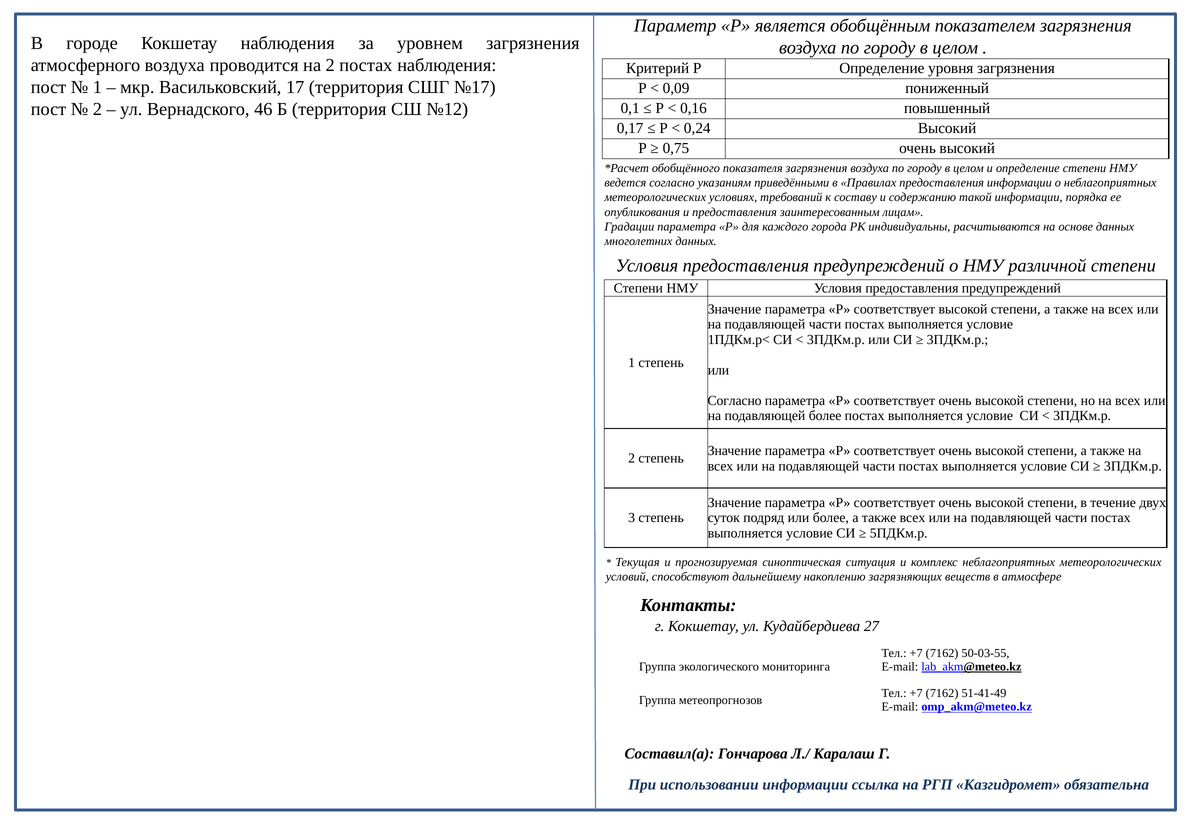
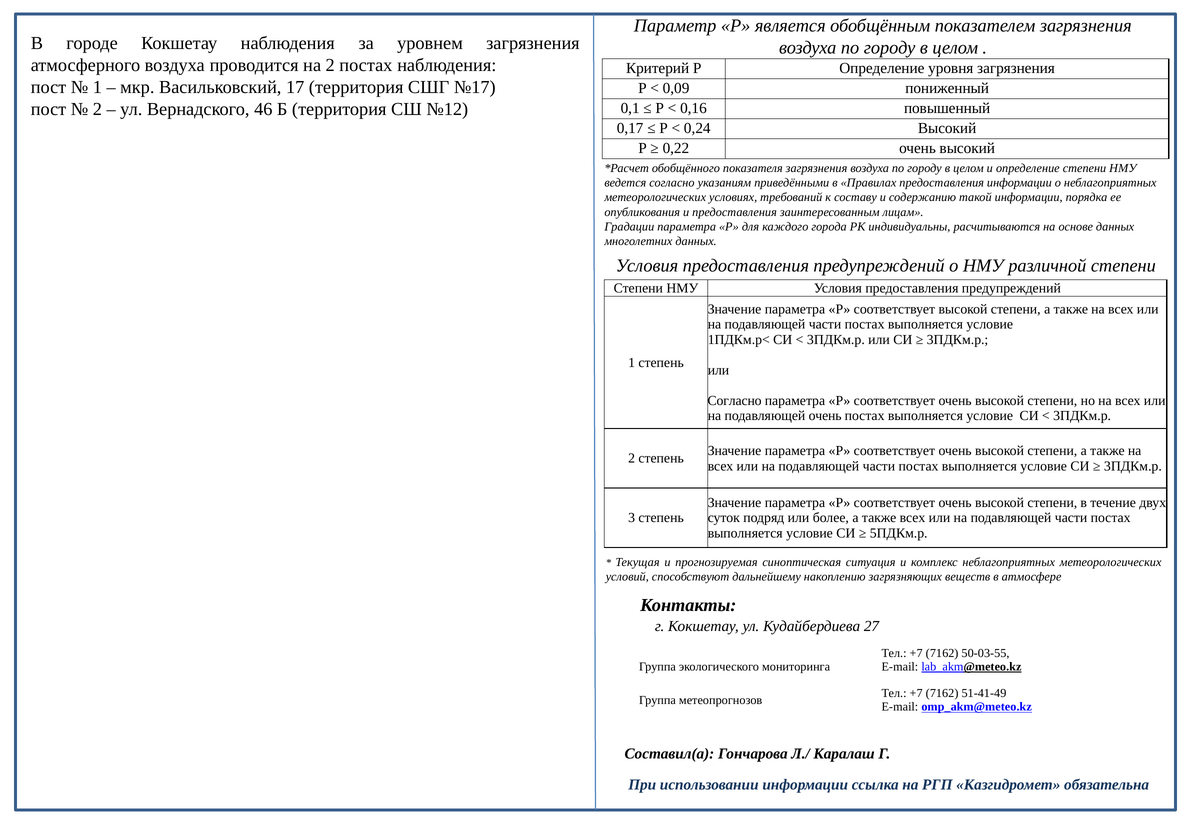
0,75: 0,75 -> 0,22
подавляющей более: более -> очень
